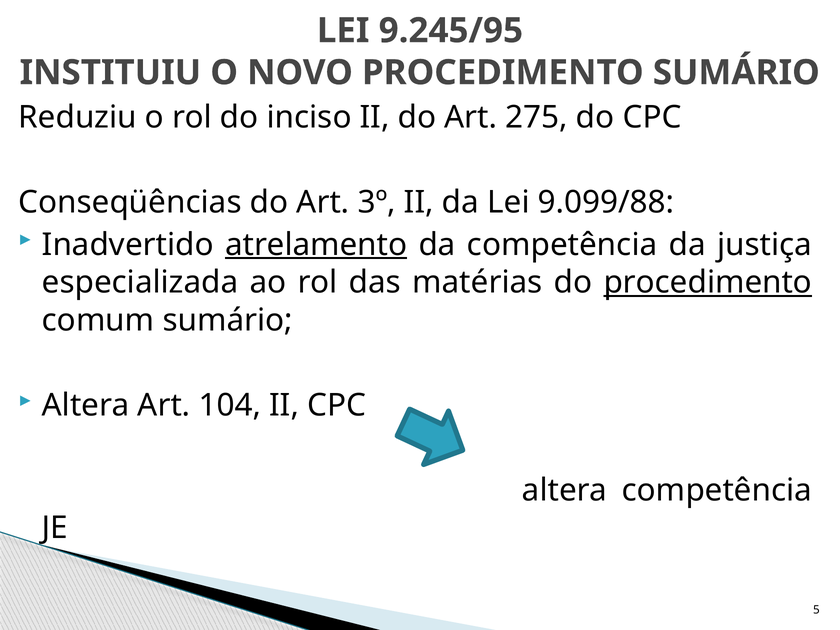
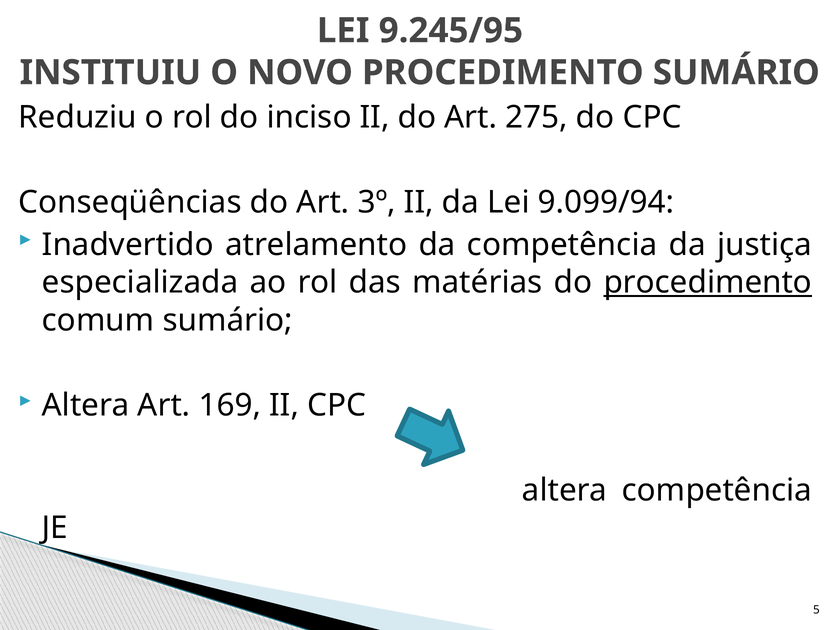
9.099/88: 9.099/88 -> 9.099/94
atrelamento underline: present -> none
104: 104 -> 169
